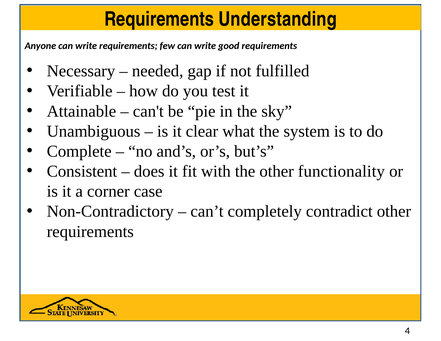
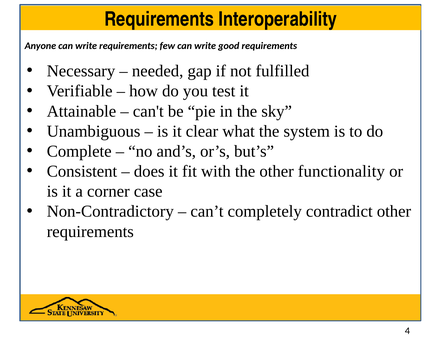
Understanding: Understanding -> Interoperability
